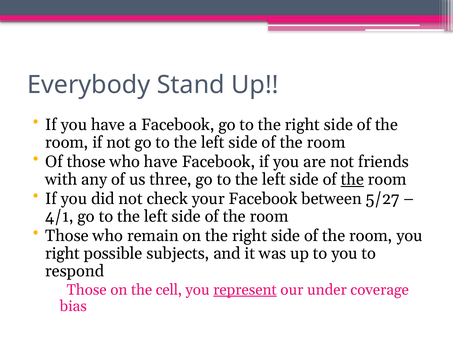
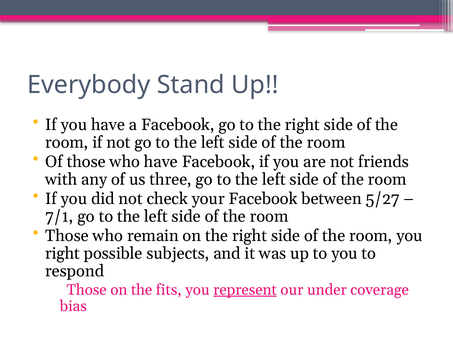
the at (352, 179) underline: present -> none
4/1: 4/1 -> 7/1
cell: cell -> fits
